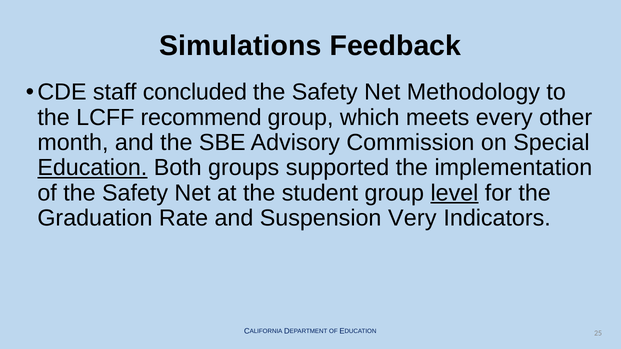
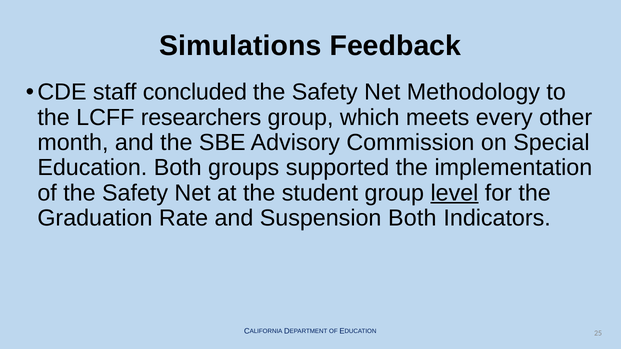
recommend: recommend -> researchers
Education at (92, 168) underline: present -> none
Suspension Very: Very -> Both
